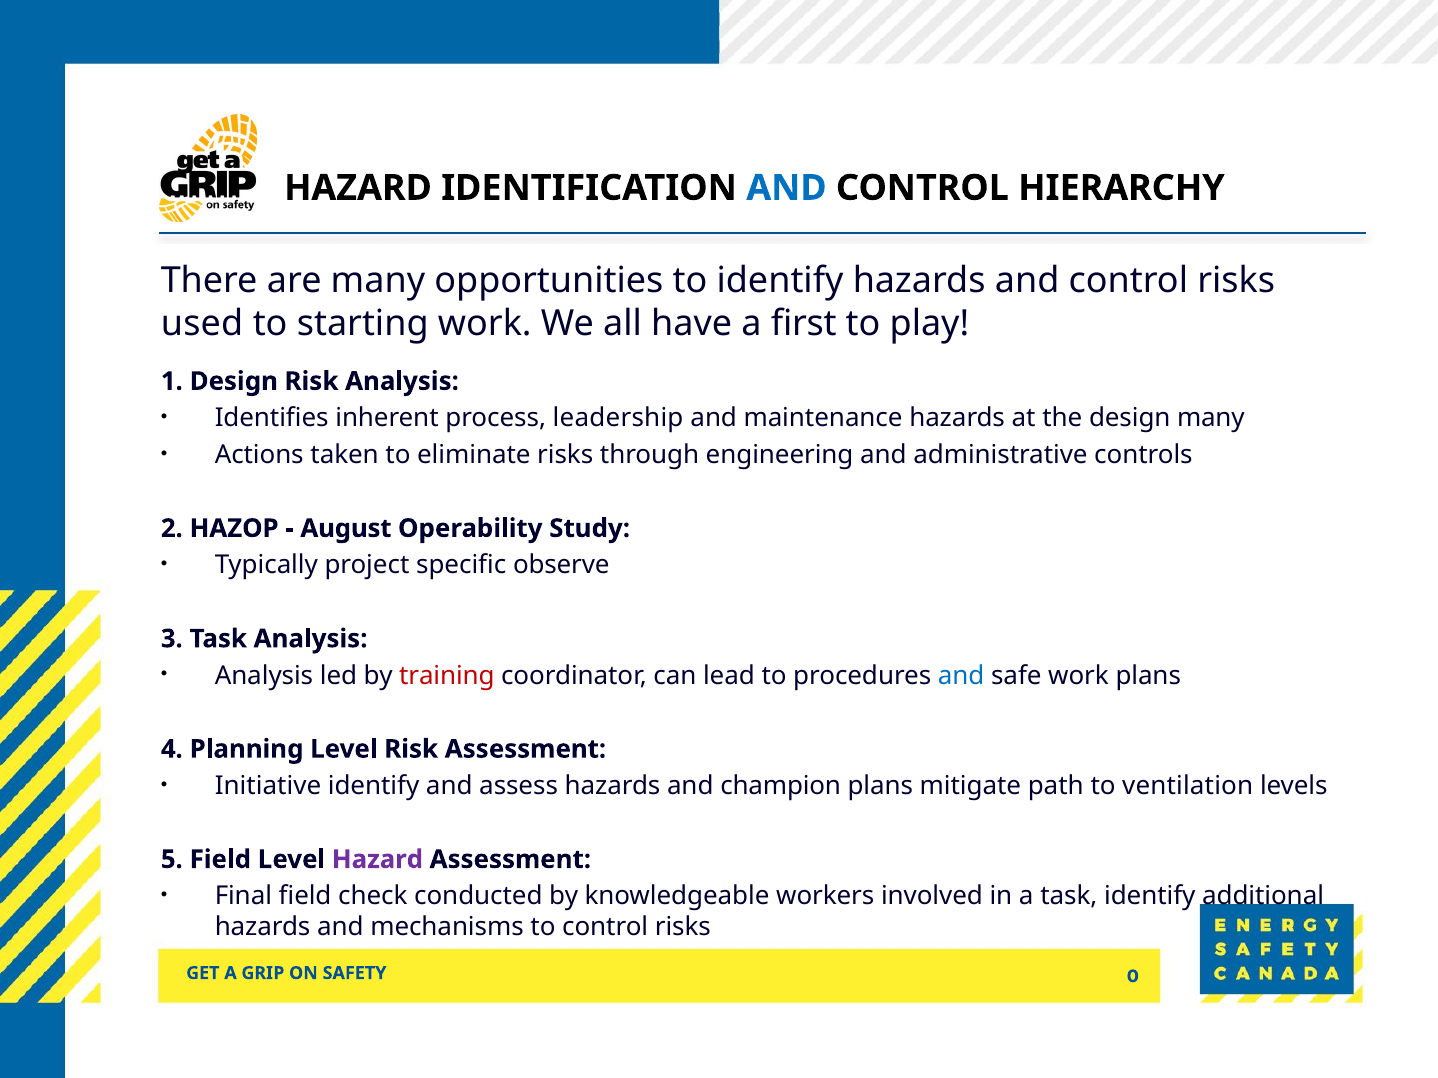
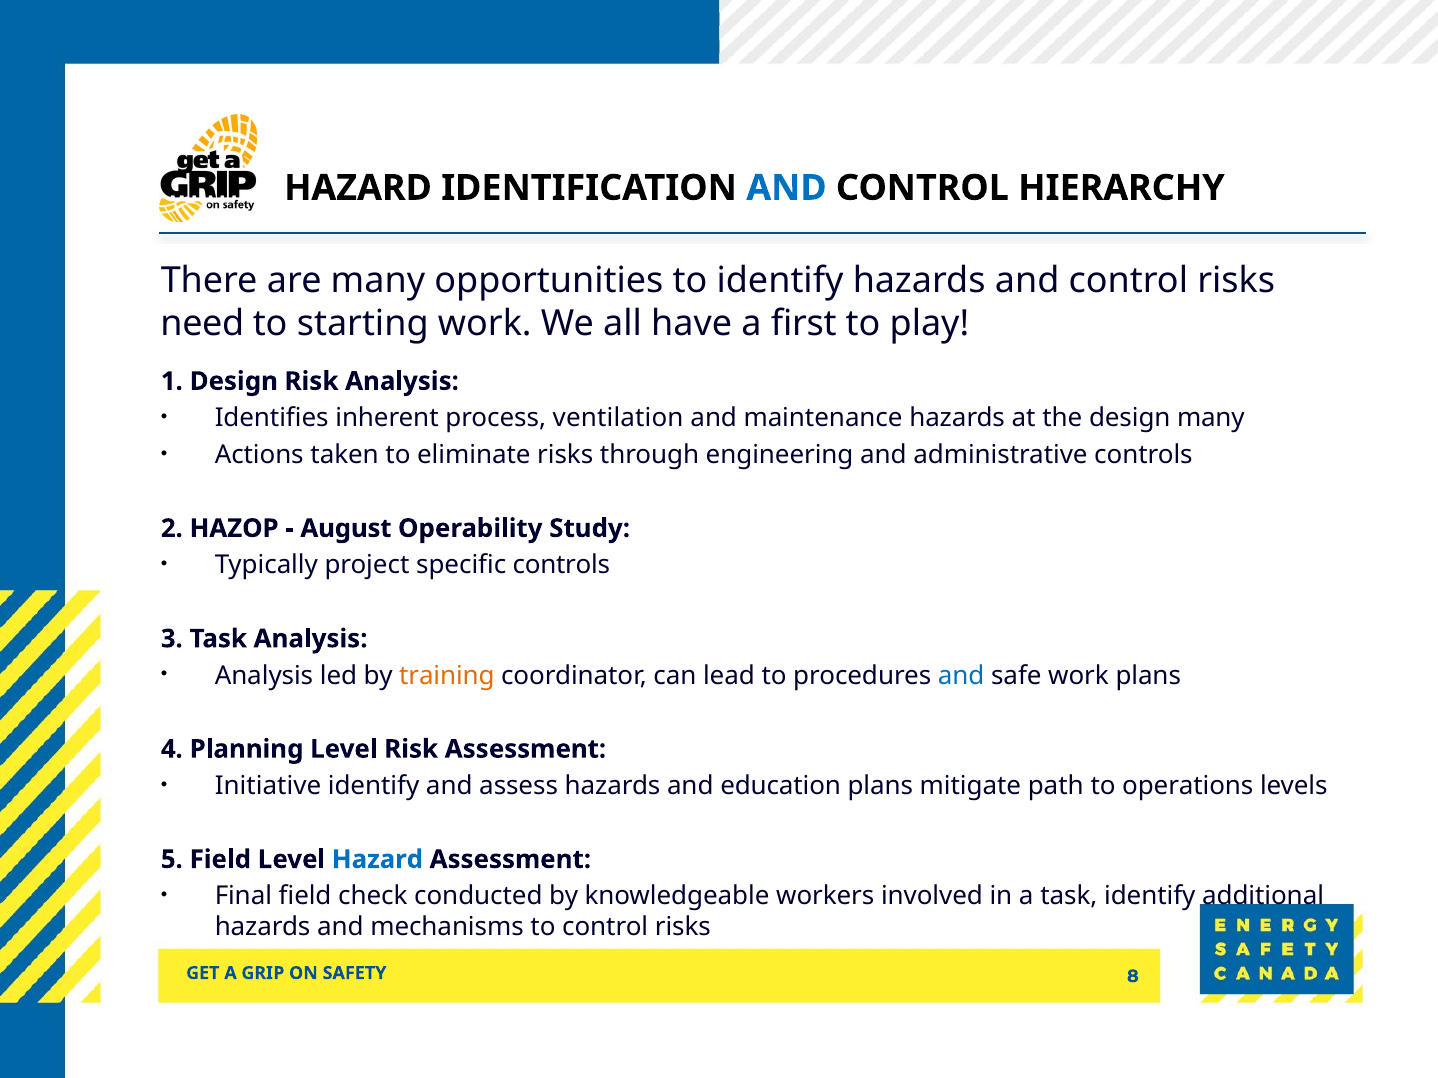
used: used -> need
leadership: leadership -> ventilation
specific observe: observe -> controls
training colour: red -> orange
champion: champion -> education
ventilation: ventilation -> operations
Hazard at (377, 860) colour: purple -> blue
0: 0 -> 8
